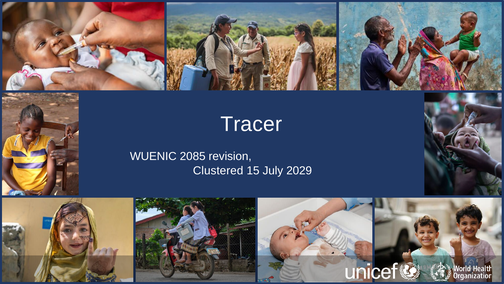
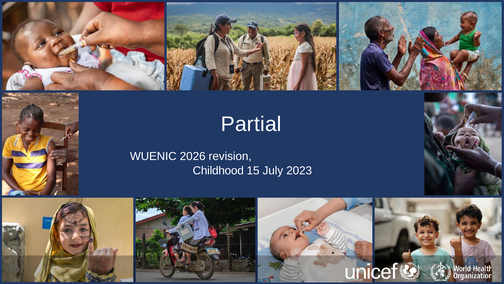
Tracer: Tracer -> Partial
2085: 2085 -> 2026
Clustered: Clustered -> Childhood
2029: 2029 -> 2023
